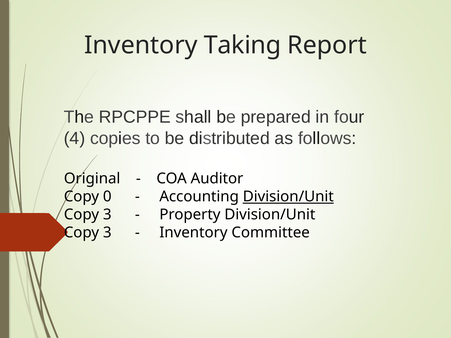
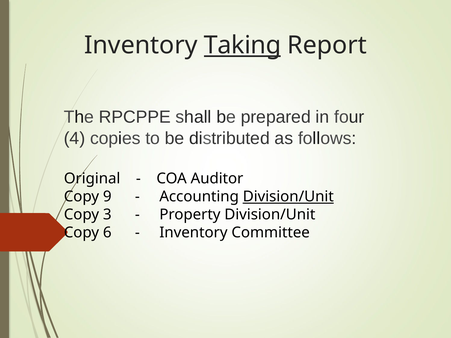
Taking underline: none -> present
0: 0 -> 9
3 at (107, 233): 3 -> 6
